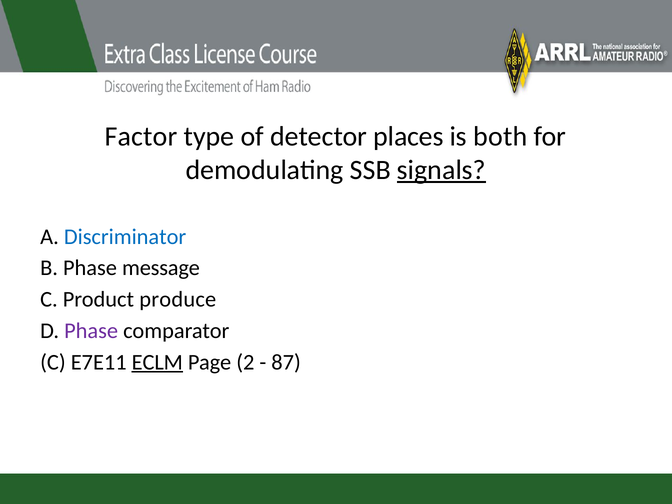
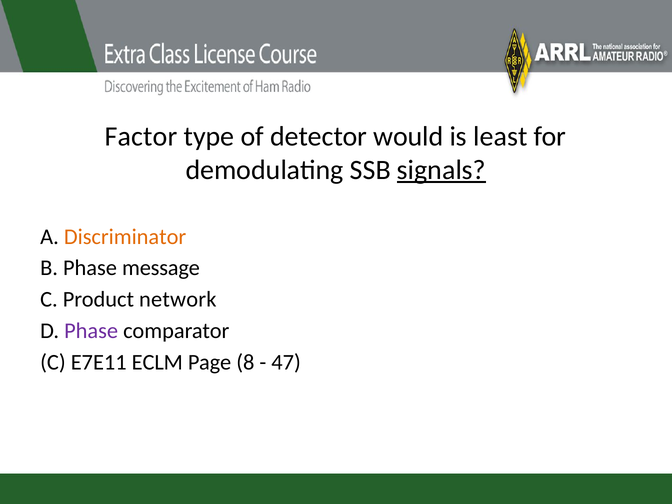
places: places -> would
both: both -> least
Discriminator colour: blue -> orange
produce: produce -> network
ECLM underline: present -> none
2: 2 -> 8
87: 87 -> 47
